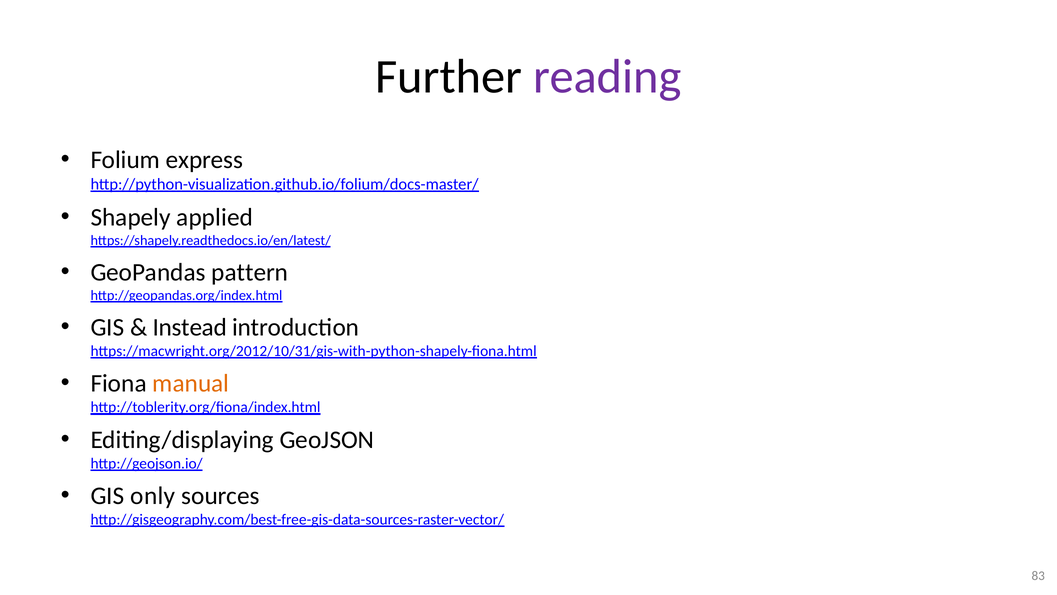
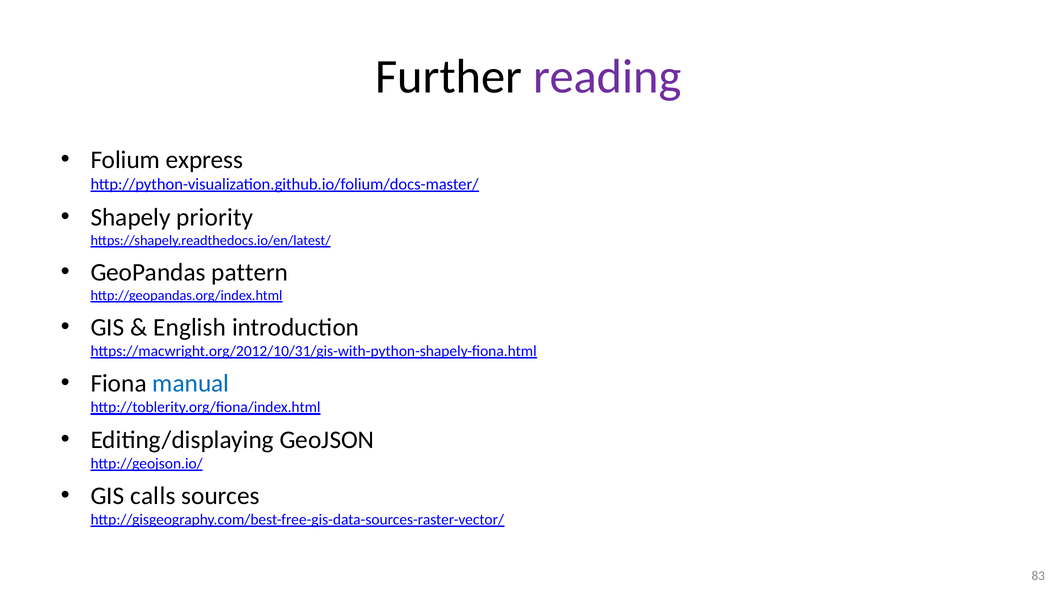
applied: applied -> priority
Instead: Instead -> English
manual colour: orange -> blue
only: only -> calls
